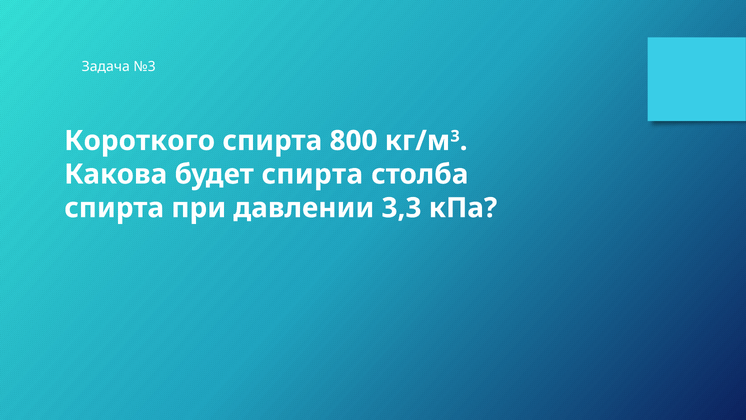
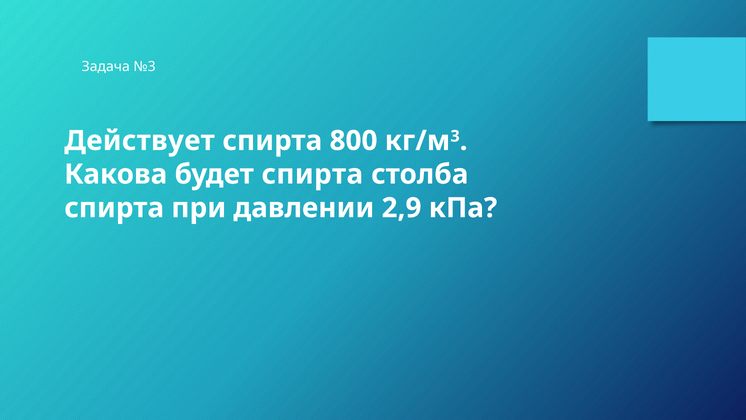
Короткого: Короткого -> Действует
3,3: 3,3 -> 2,9
